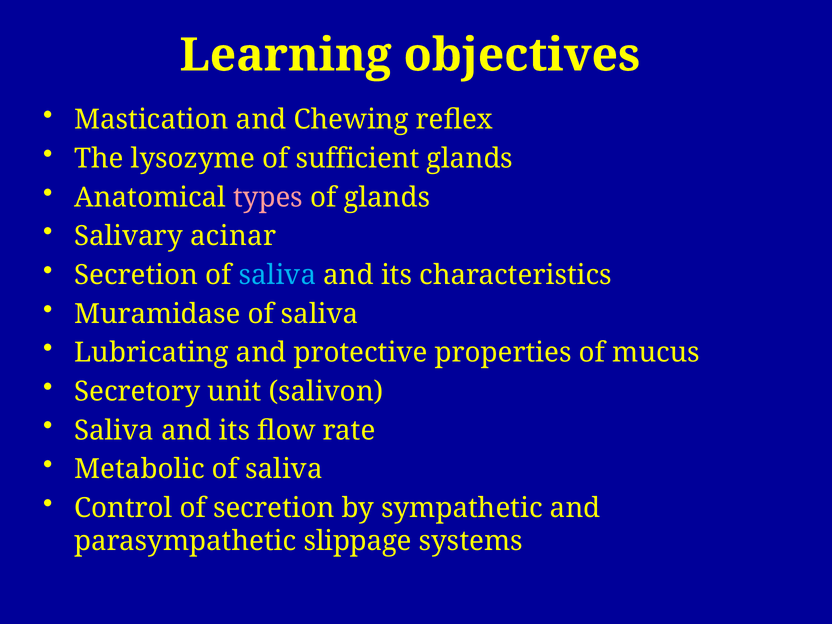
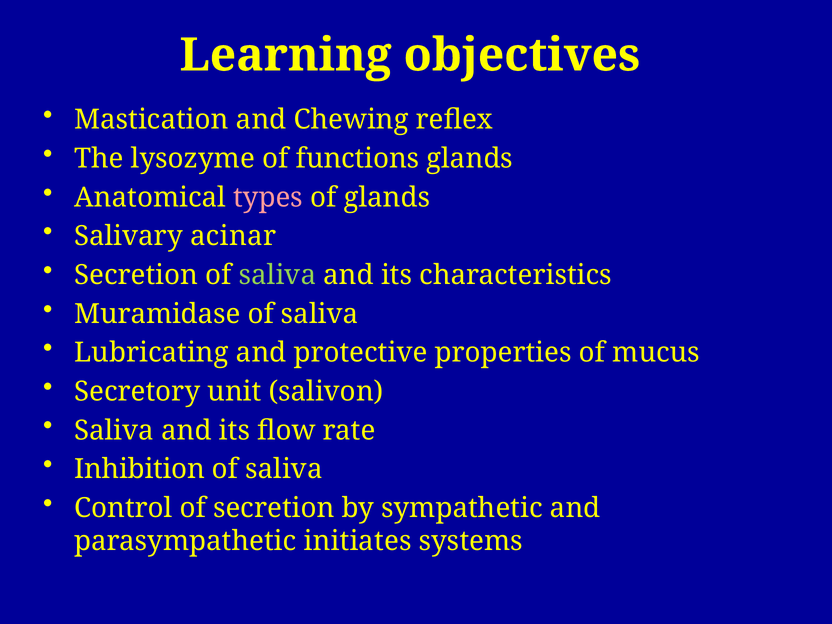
sufficient: sufficient -> functions
saliva at (278, 275) colour: light blue -> light green
Metabolic: Metabolic -> Inhibition
slippage: slippage -> initiates
